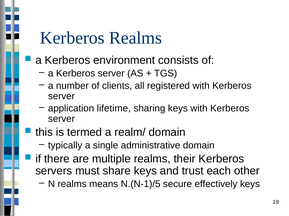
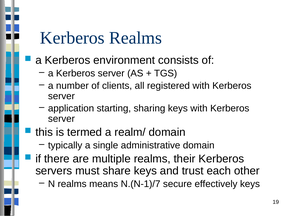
lifetime: lifetime -> starting
N.(N-1)/5: N.(N-1)/5 -> N.(N-1)/7
